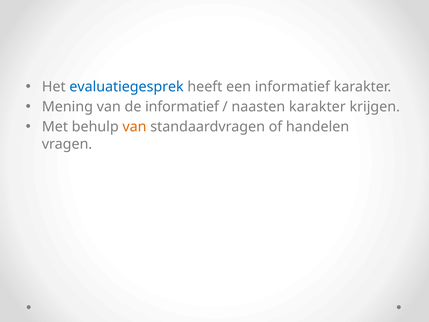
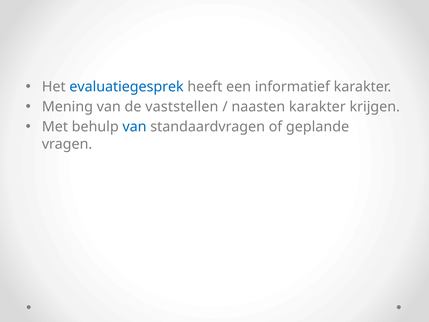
de informatief: informatief -> vaststellen
van at (134, 127) colour: orange -> blue
handelen: handelen -> geplande
